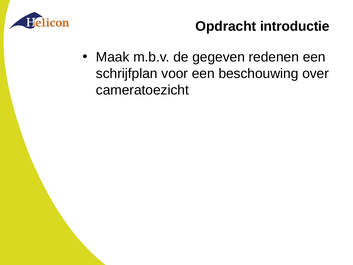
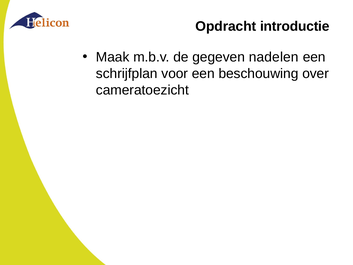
redenen: redenen -> nadelen
